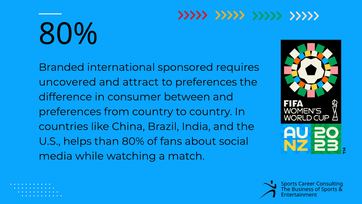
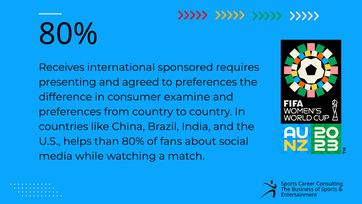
Branded: Branded -> Receives
uncovered: uncovered -> presenting
attract: attract -> agreed
between: between -> examine
